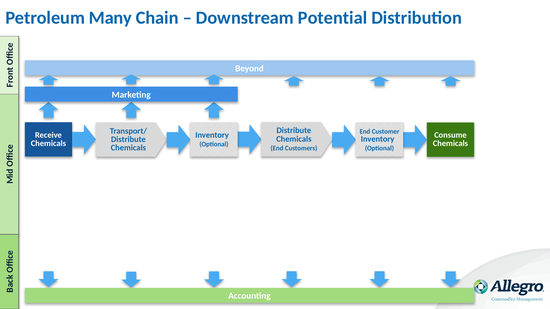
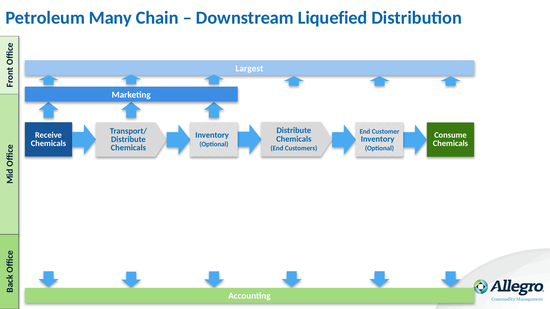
Potential: Potential -> Liquefied
Beyond: Beyond -> Largest
